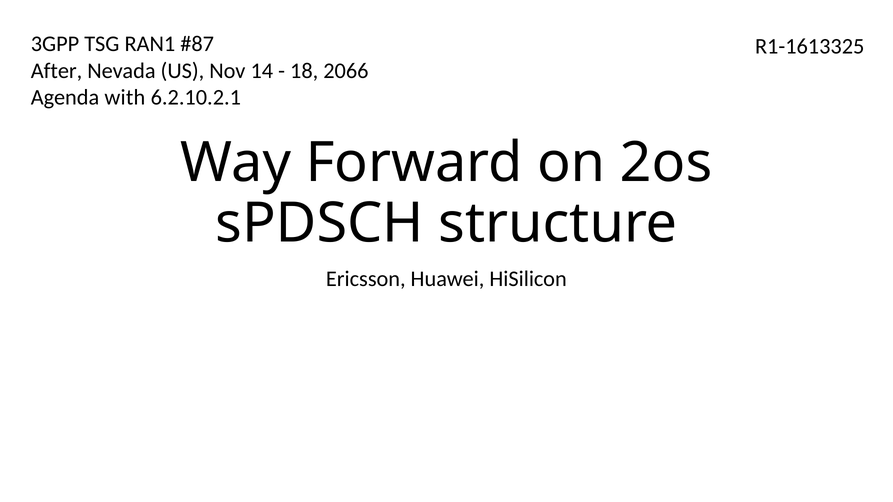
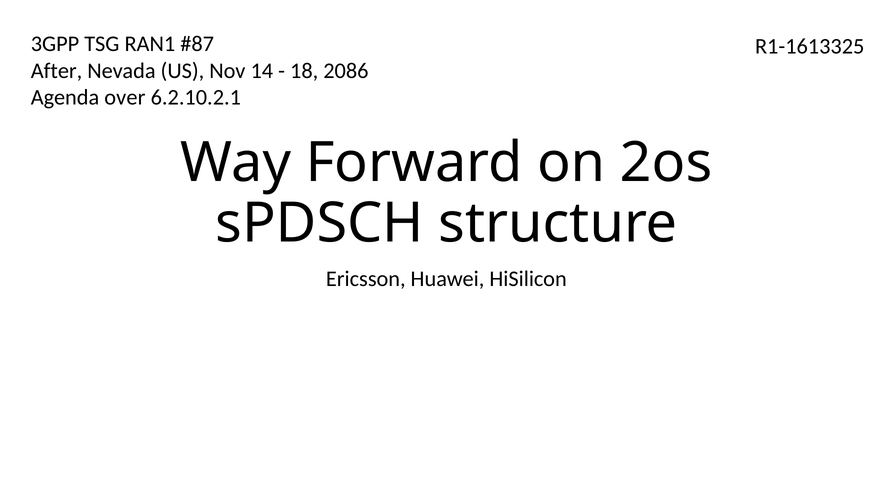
2066: 2066 -> 2086
with: with -> over
